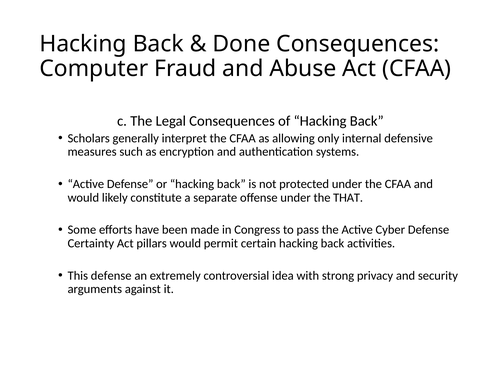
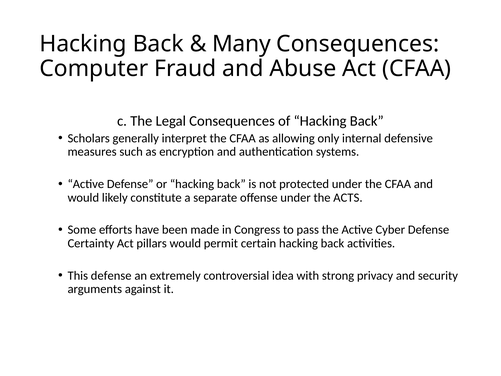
Done: Done -> Many
THAT: THAT -> ACTS
